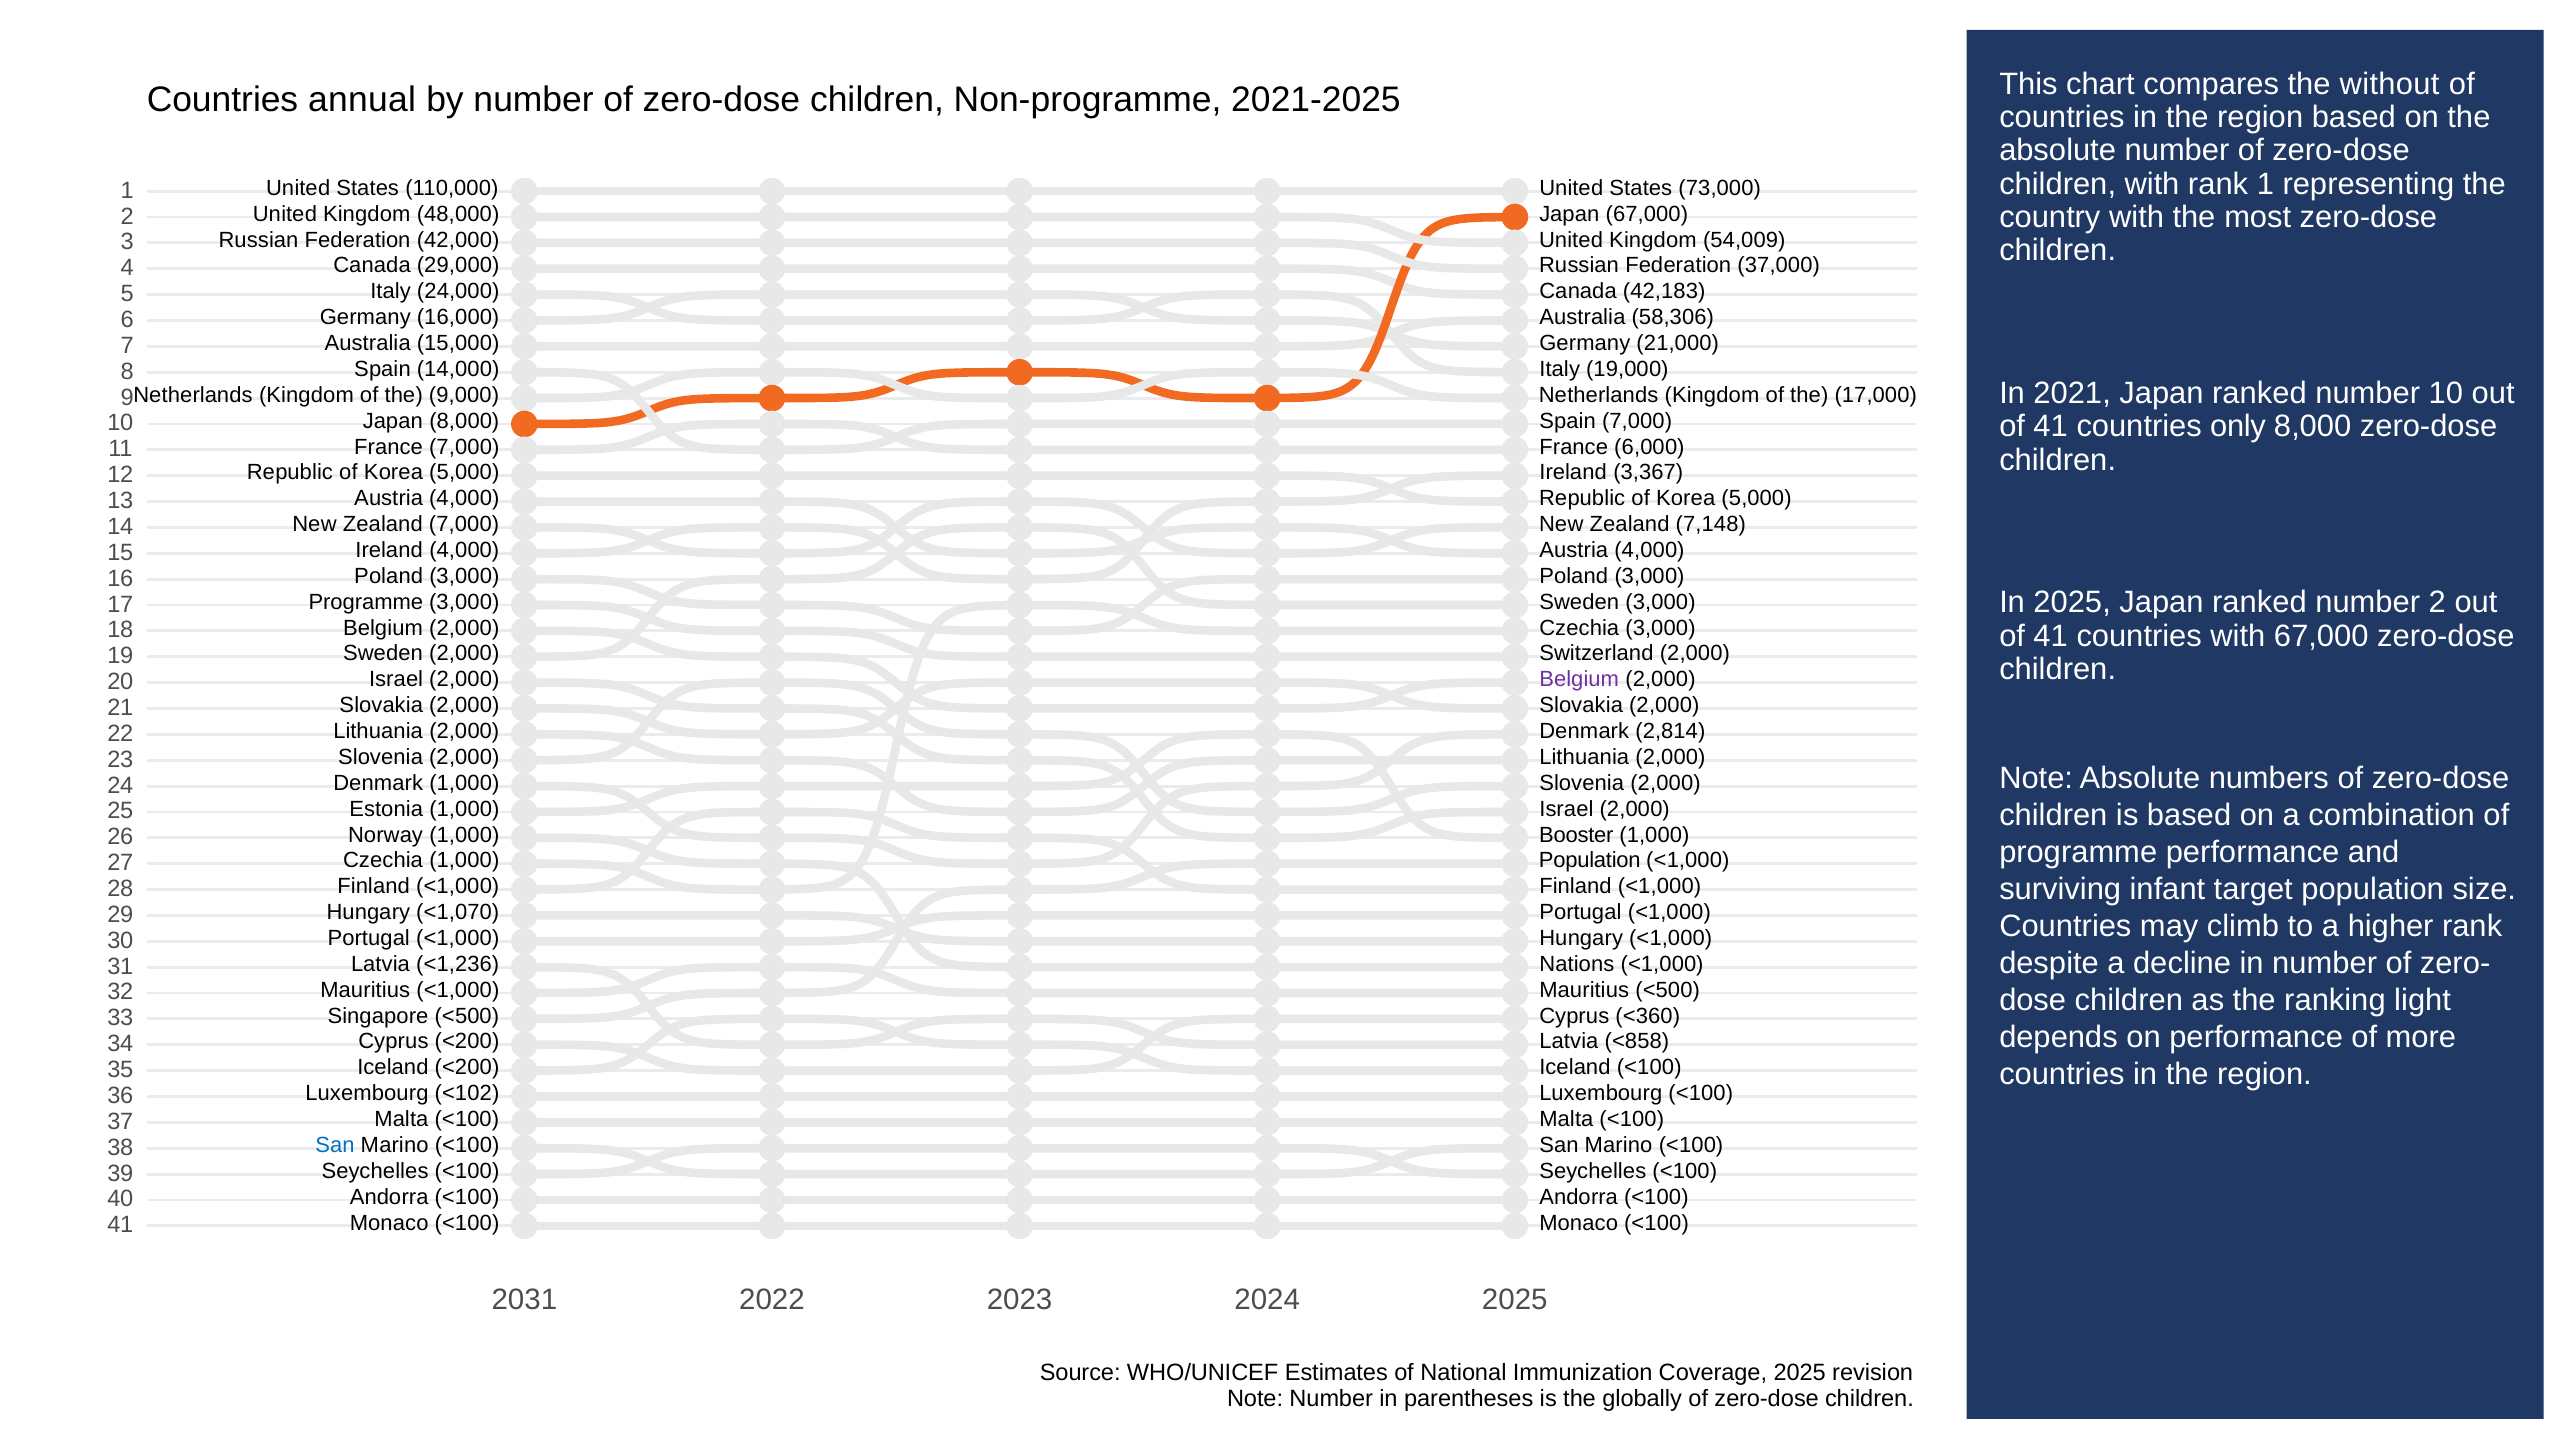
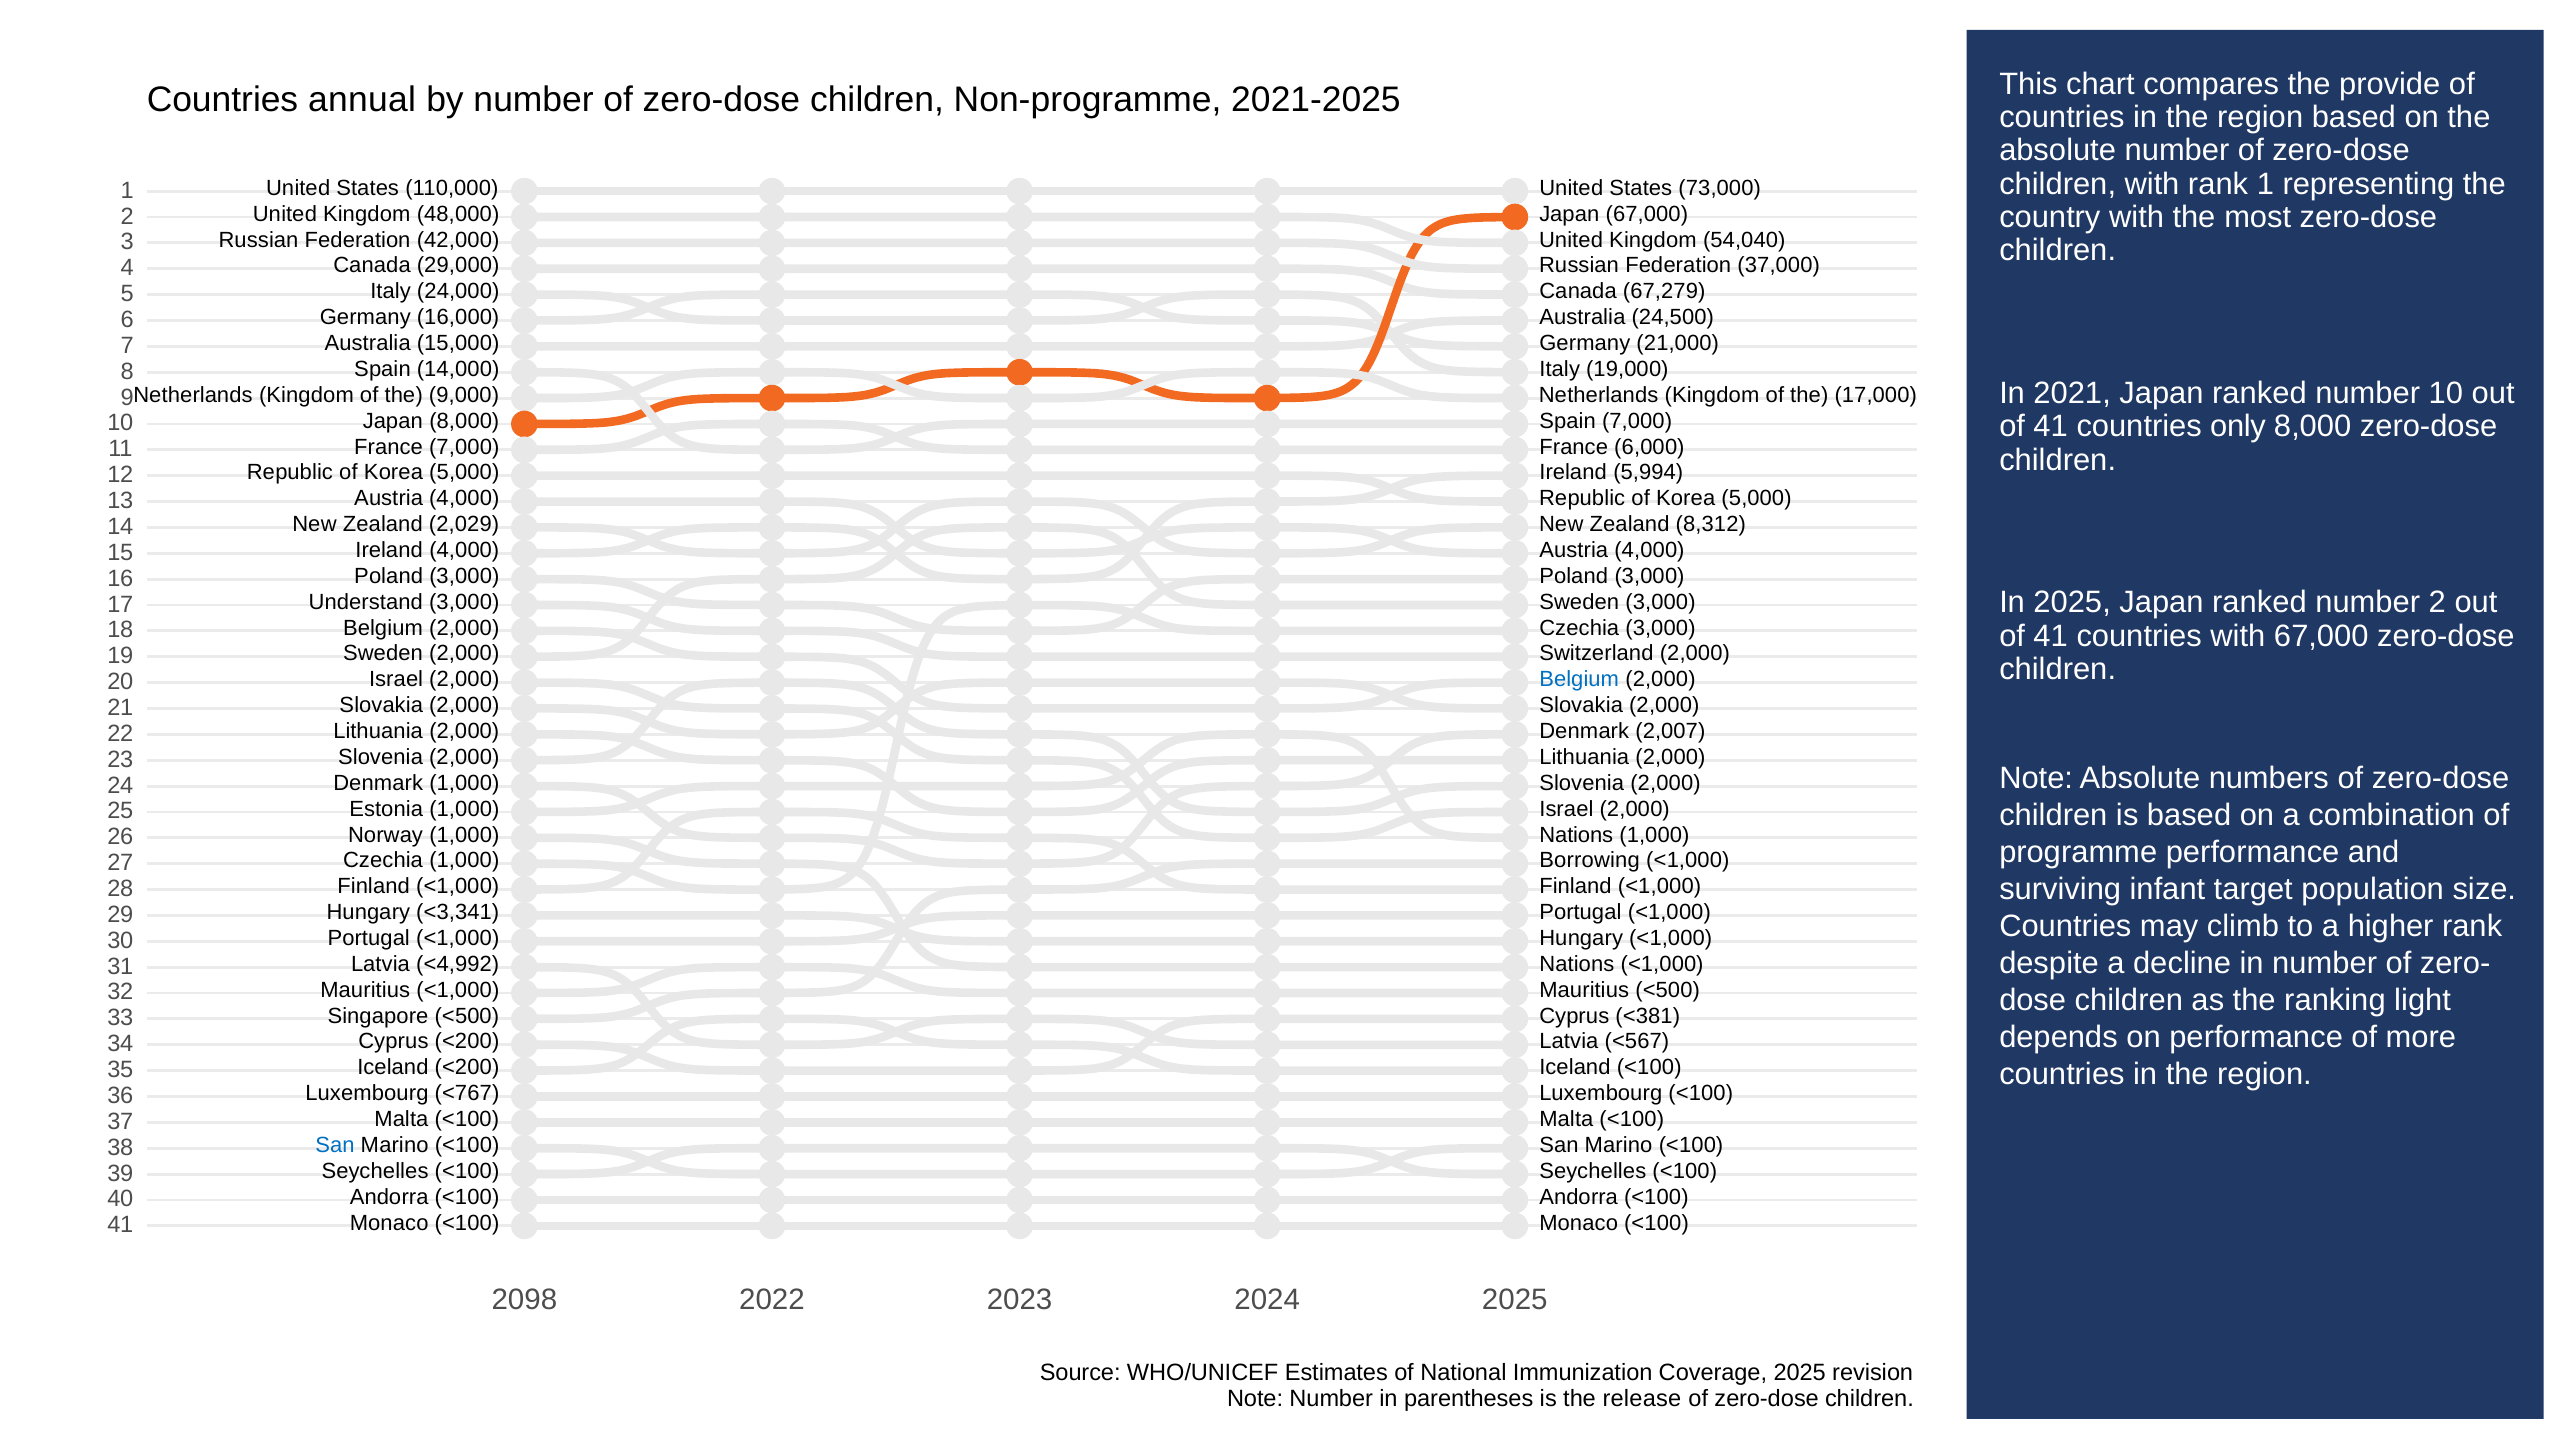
without: without -> provide
54,009: 54,009 -> 54,040
42,183: 42,183 -> 67,279
58,306: 58,306 -> 24,500
3,367: 3,367 -> 5,994
Zealand 7,000: 7,000 -> 2,029
7,148: 7,148 -> 8,312
Programme at (366, 602): Programme -> Understand
Belgium at (1579, 680) colour: purple -> blue
2,814: 2,814 -> 2,007
Booster at (1576, 835): Booster -> Nations
Population at (1590, 861): Population -> Borrowing
<1,070: <1,070 -> <3,341
<1,236: <1,236 -> <4,992
<360: <360 -> <381
<858: <858 -> <567
<102: <102 -> <767
2031: 2031 -> 2098
globally: globally -> release
